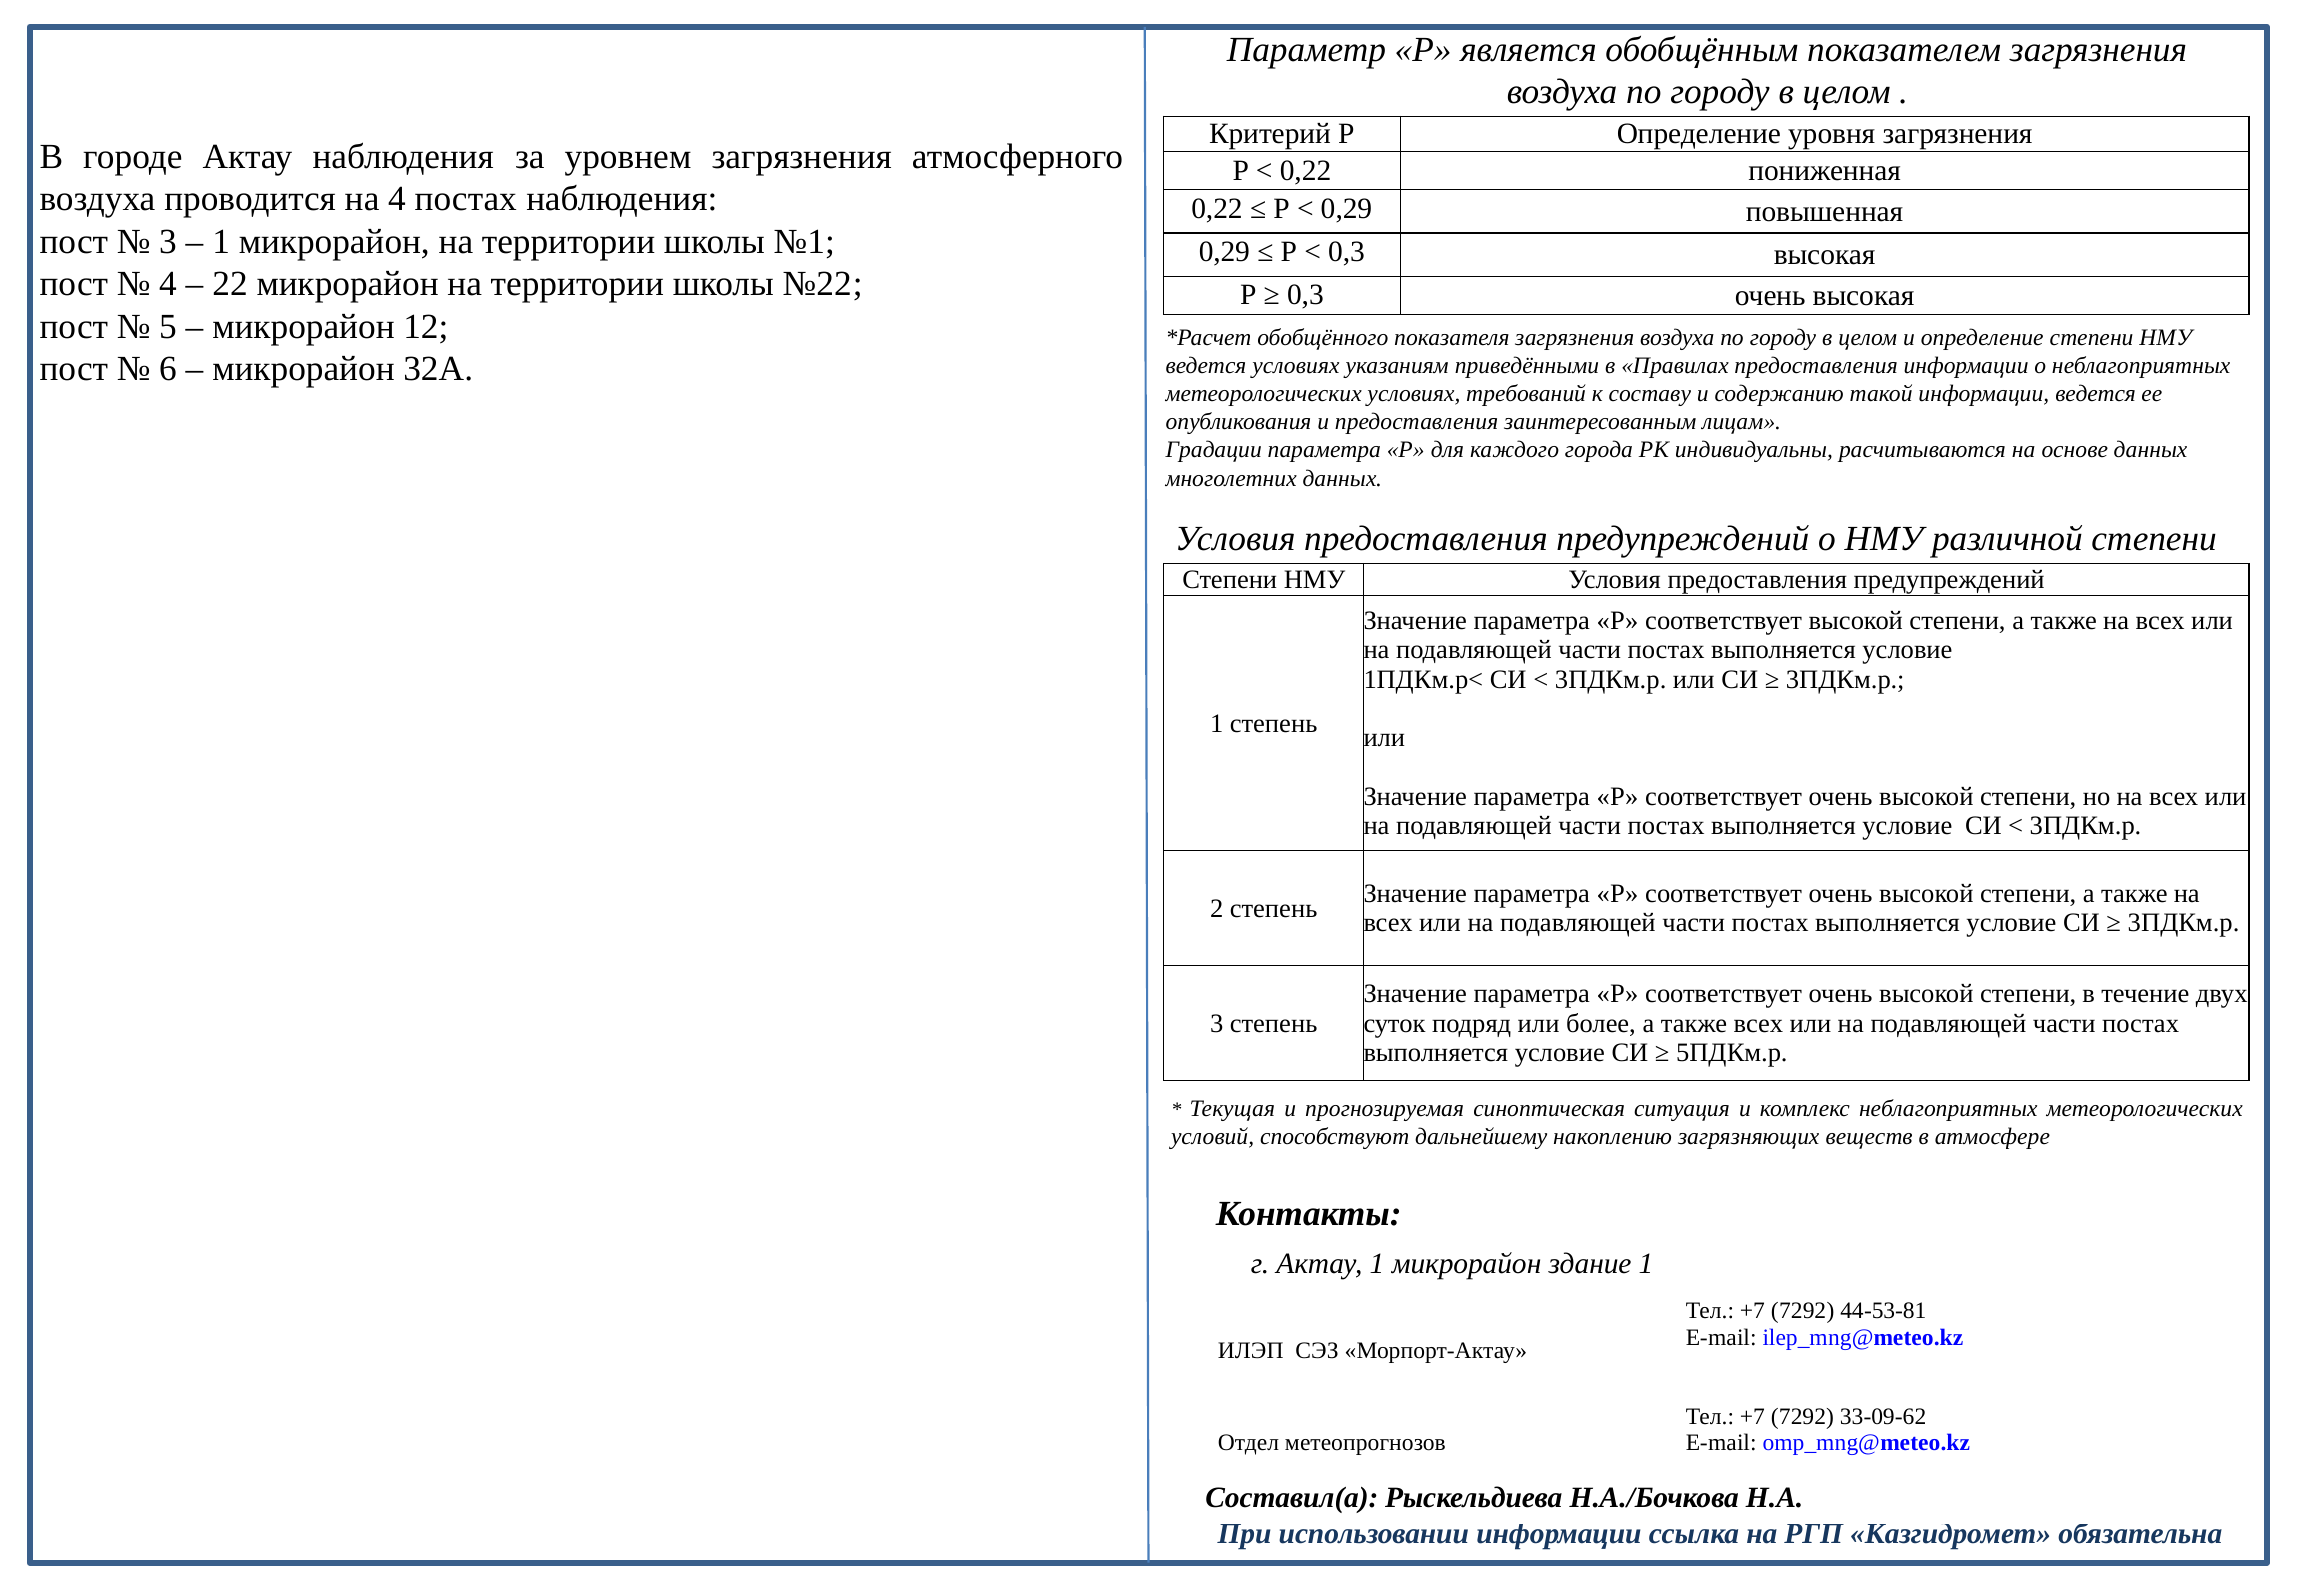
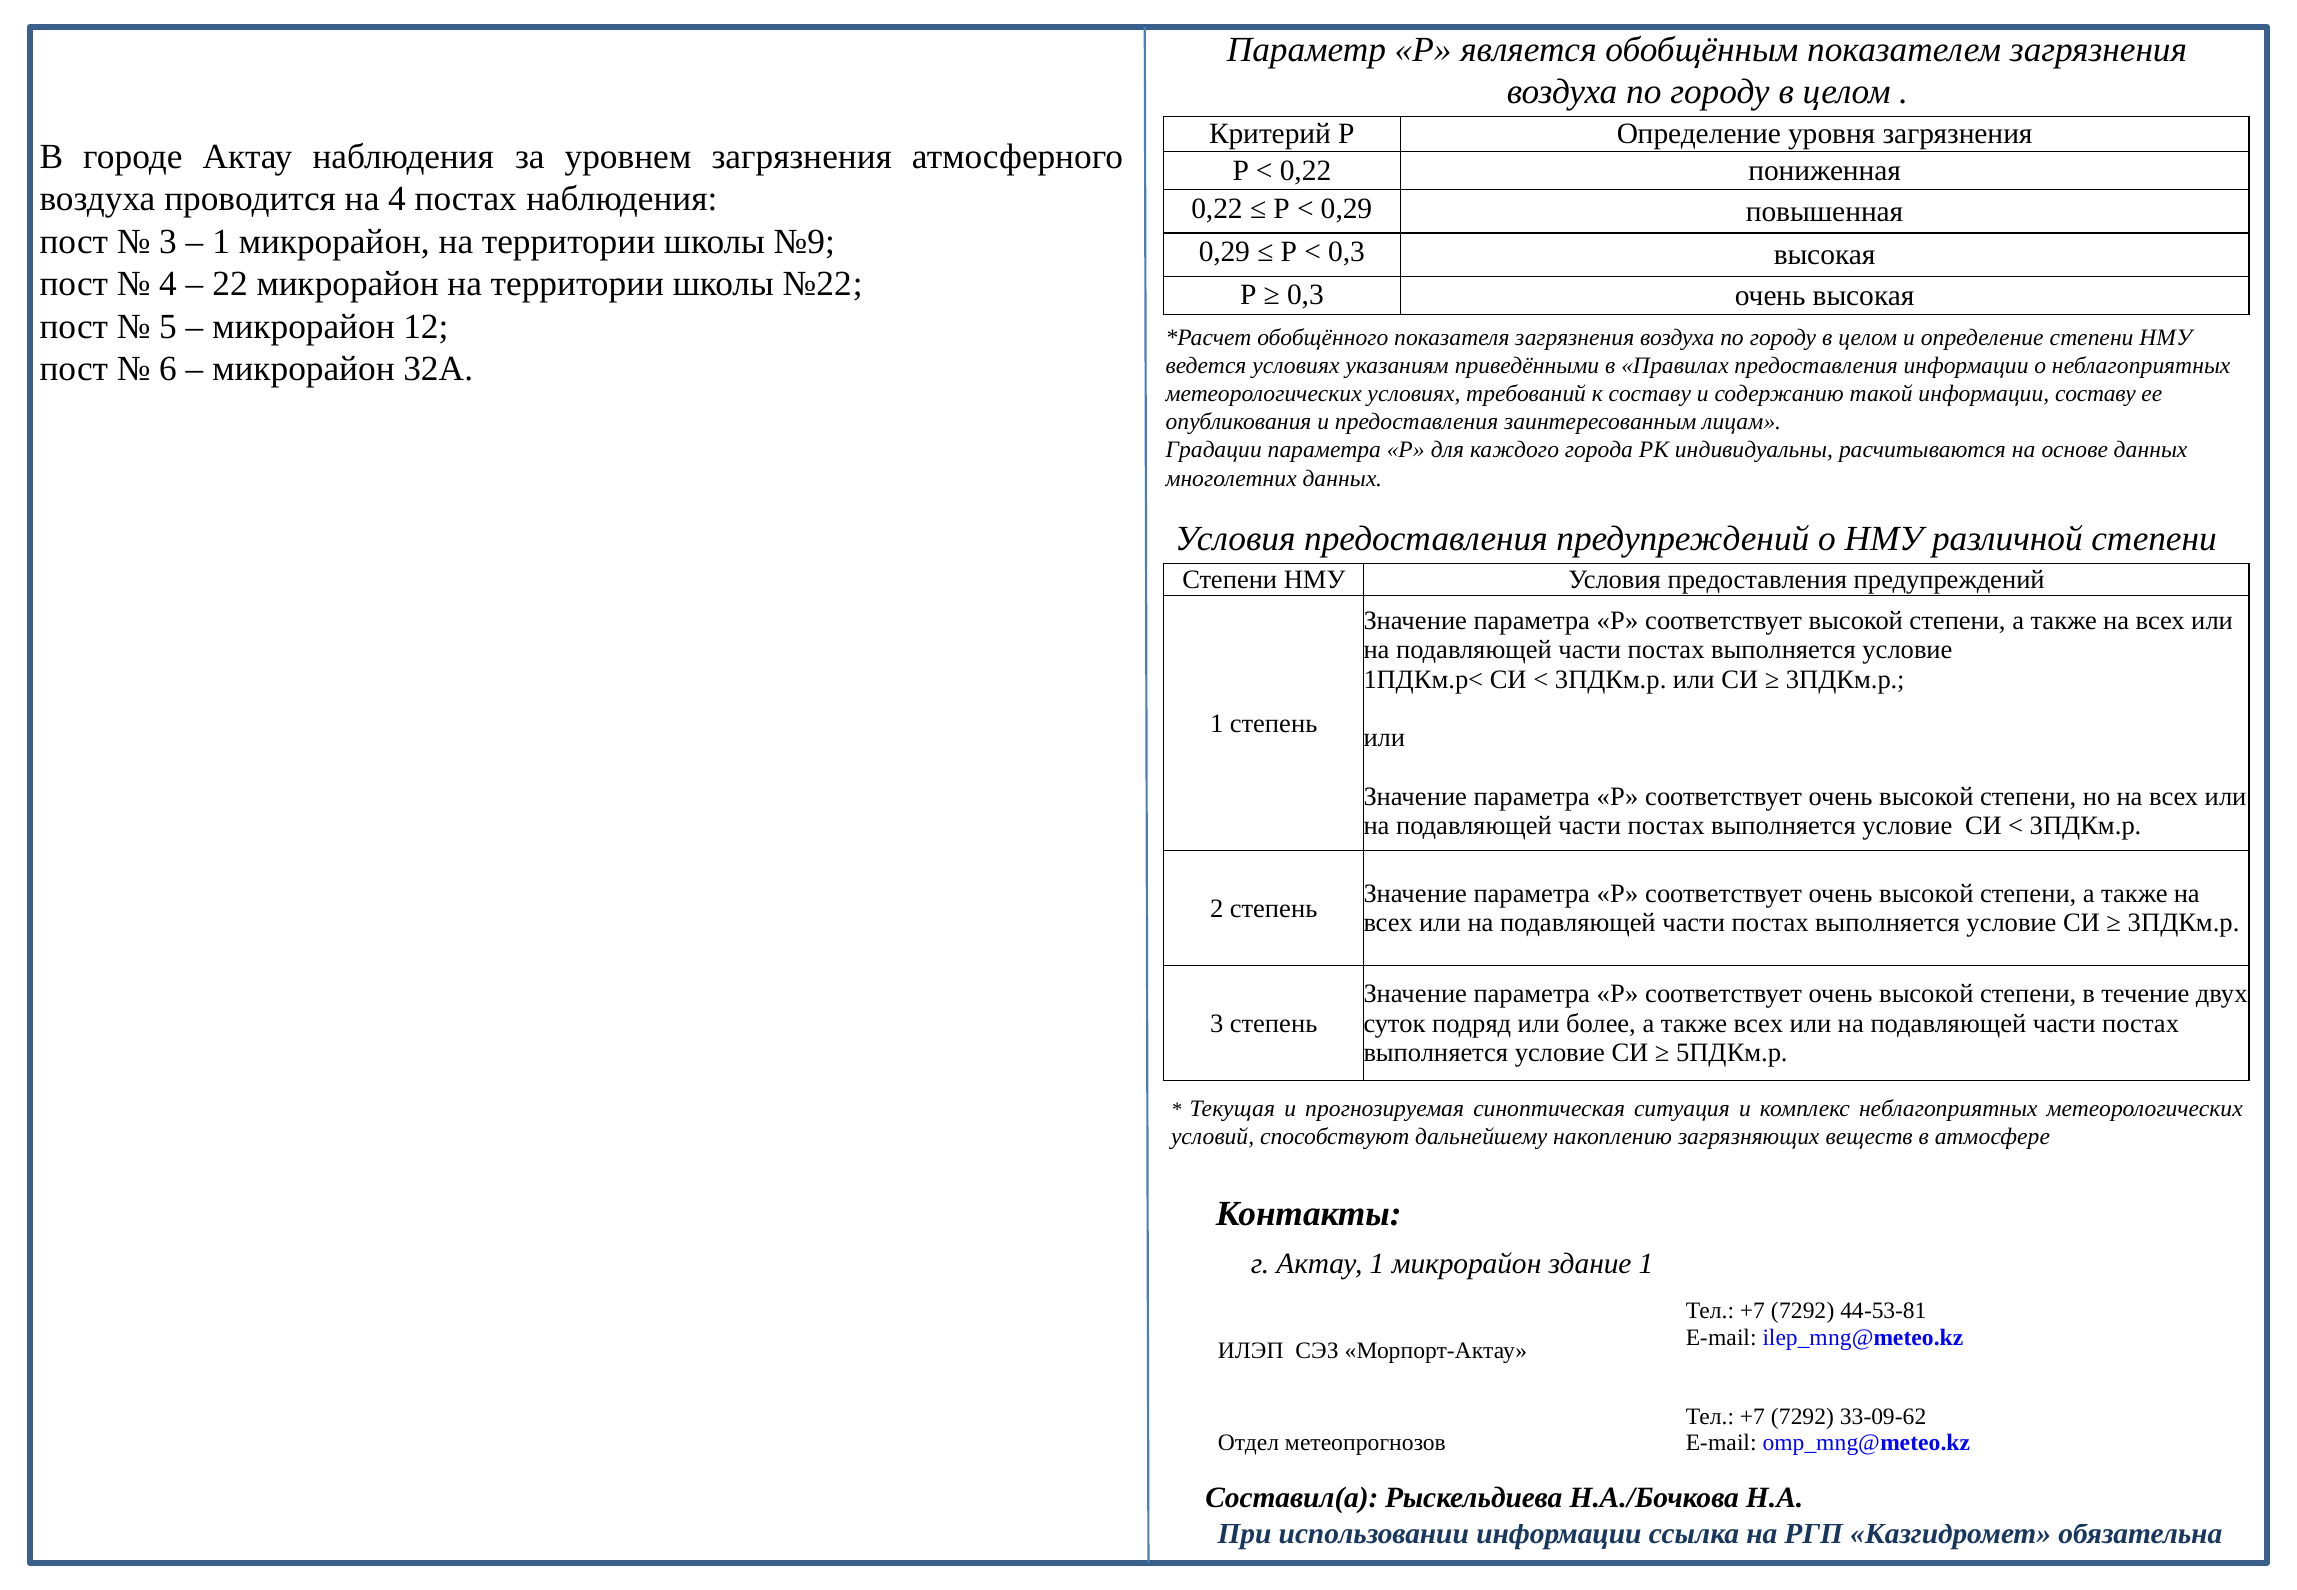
№1: №1 -> №9
информации ведется: ведется -> составу
